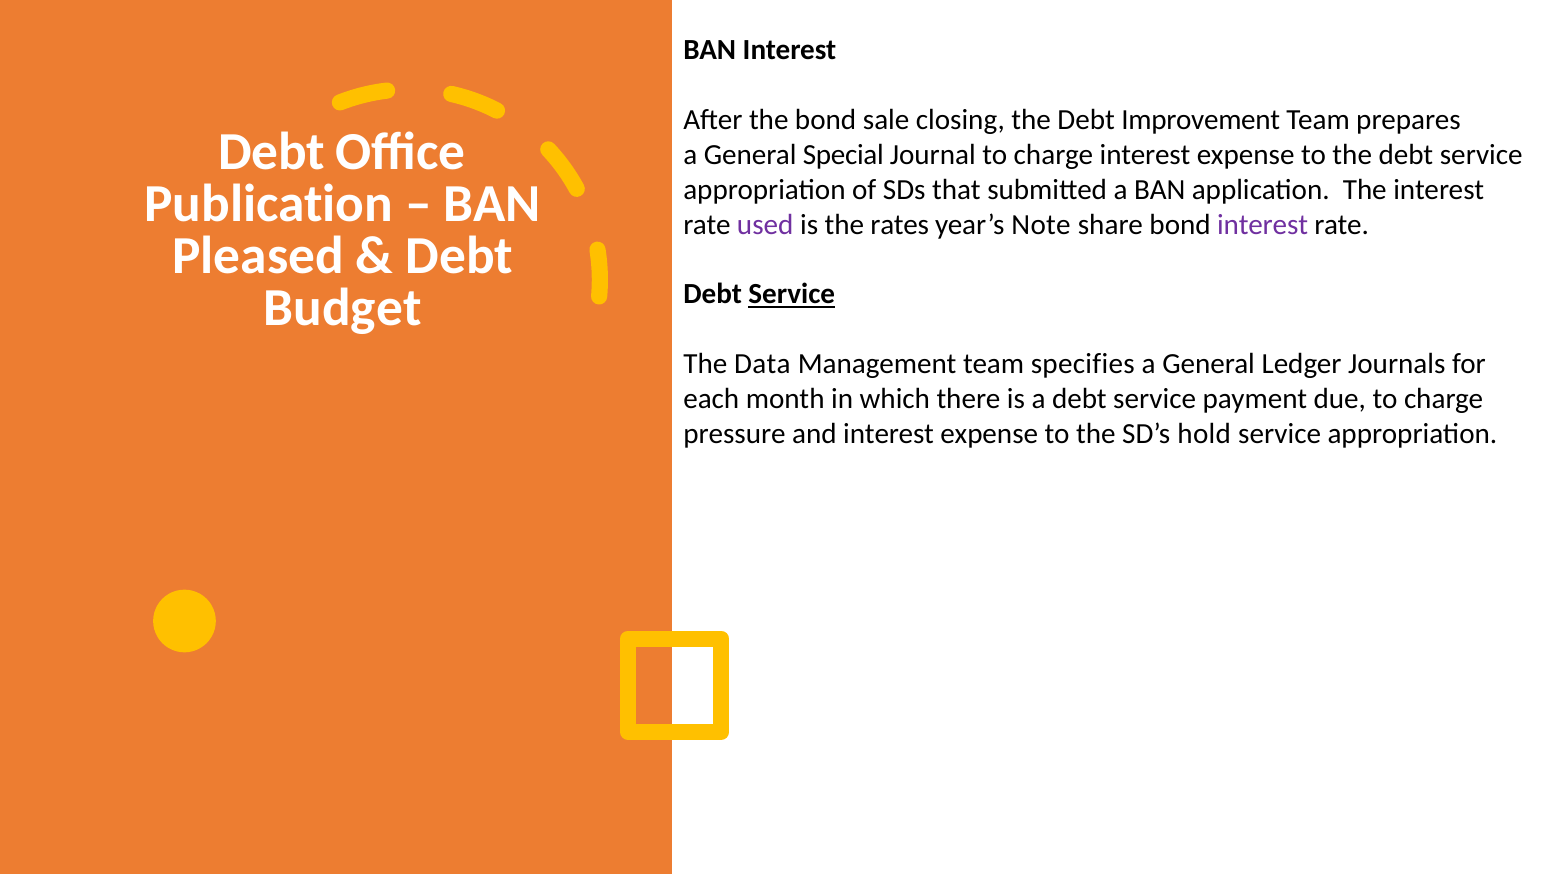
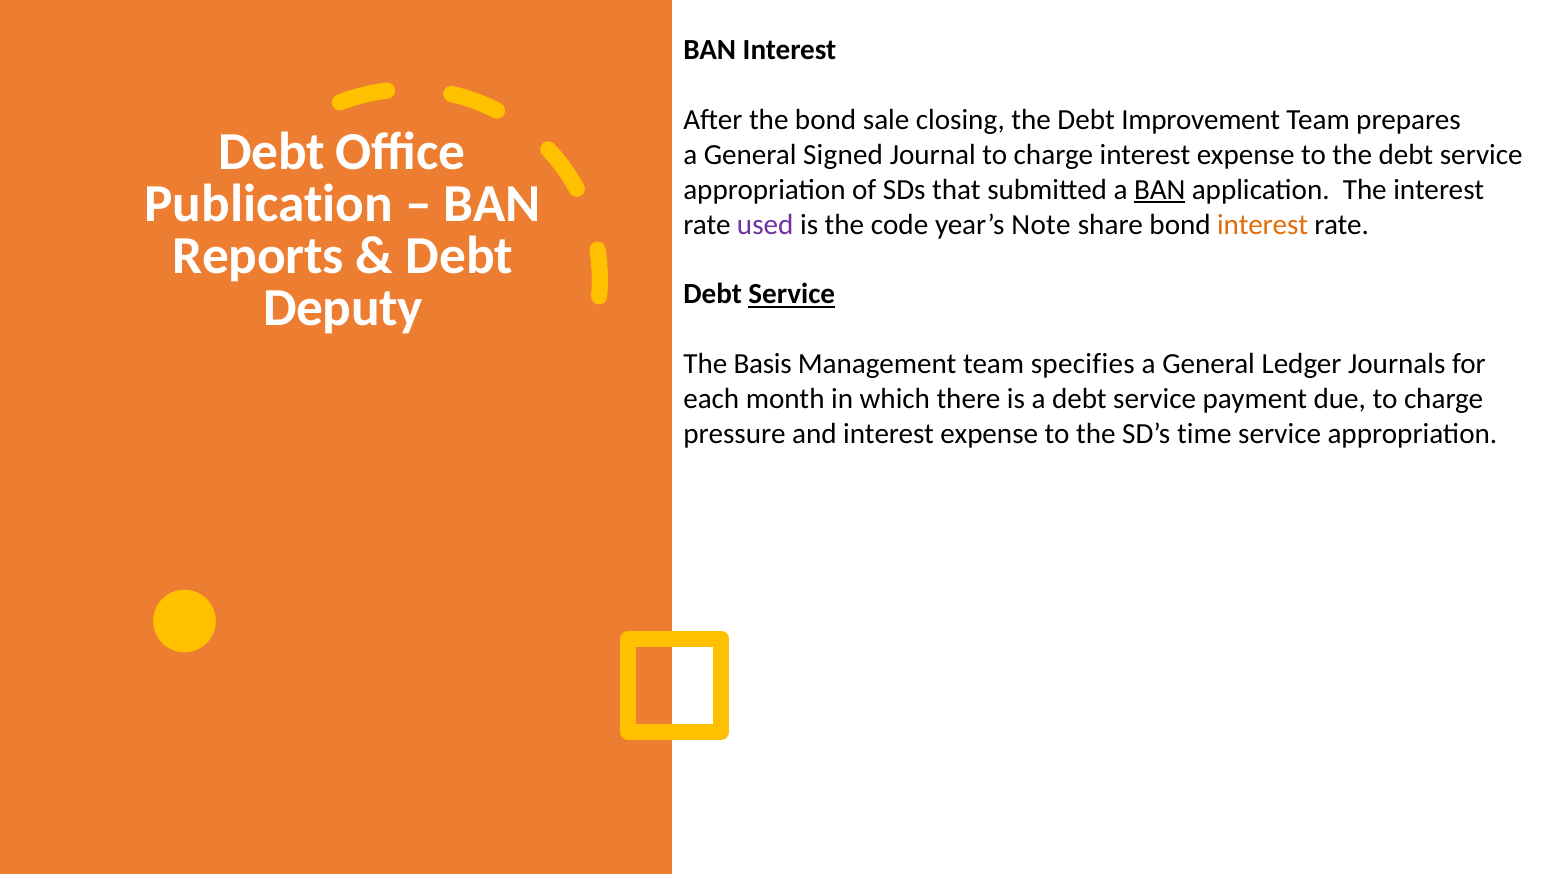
Special: Special -> Signed
BAN at (1160, 189) underline: none -> present
rates: rates -> code
interest at (1263, 224) colour: purple -> orange
Pleased: Pleased -> Reports
Budget: Budget -> Deputy
Data: Data -> Basis
hold: hold -> time
